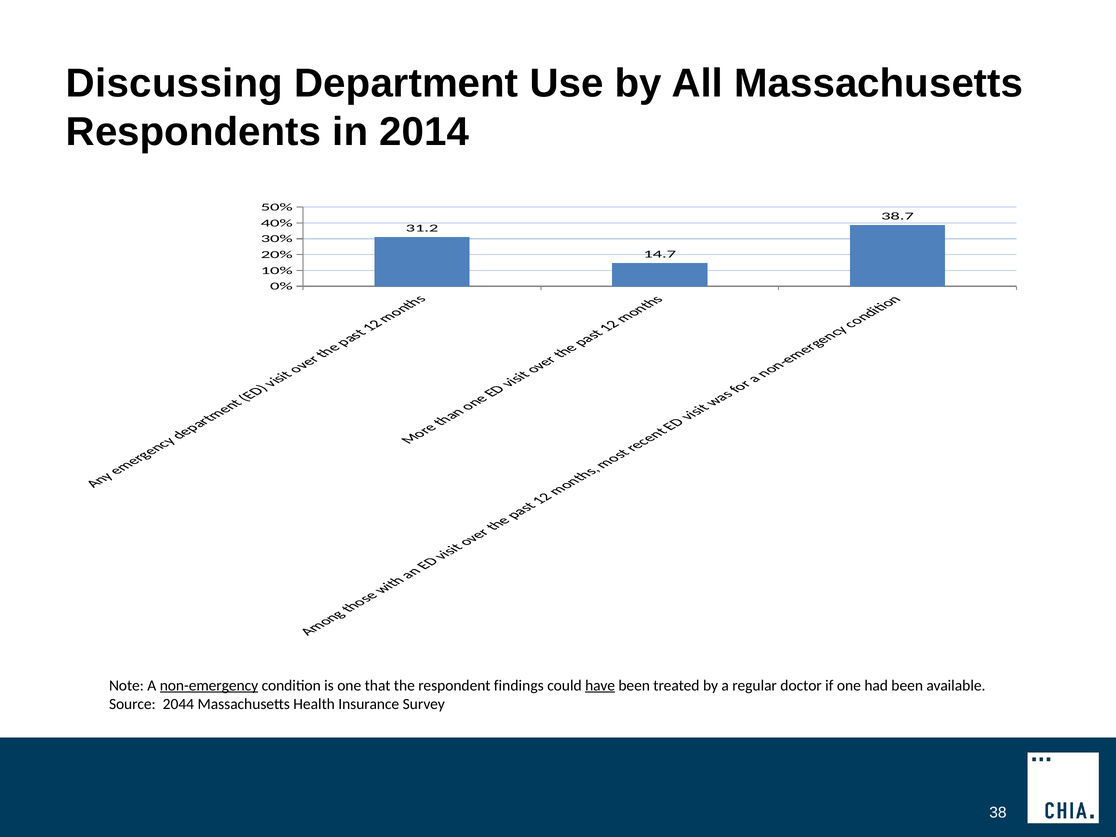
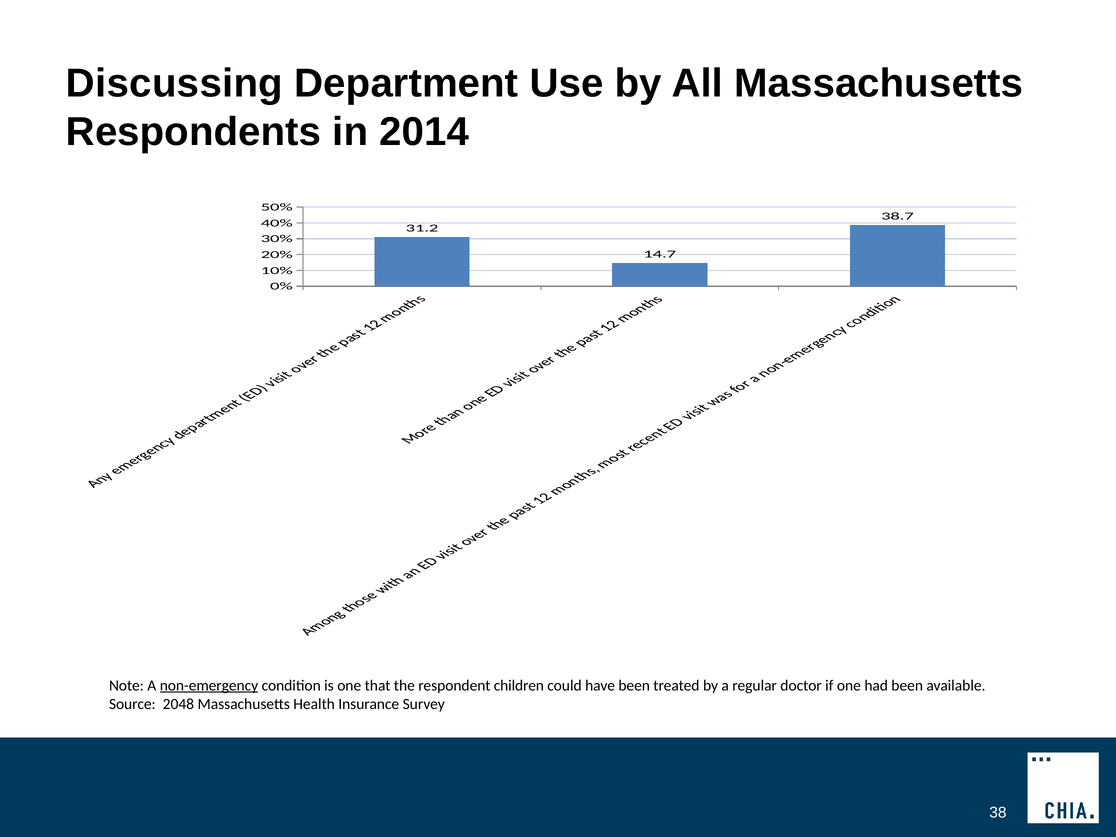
findings: findings -> children
have underline: present -> none
2044: 2044 -> 2048
